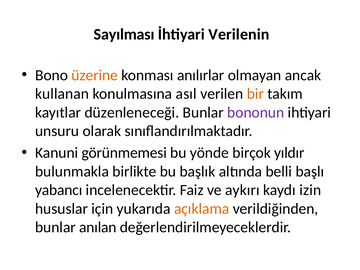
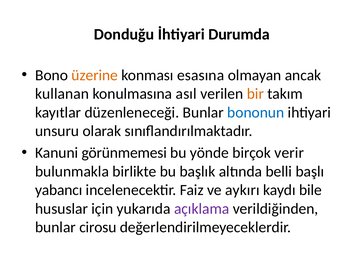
Sayılması: Sayılması -> Donduğu
Verilenin: Verilenin -> Durumda
anılırlar: anılırlar -> esasına
bononun colour: purple -> blue
yıldır: yıldır -> verir
izin: izin -> bile
açıklama colour: orange -> purple
anılan: anılan -> cirosu
